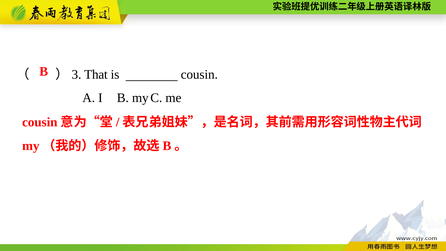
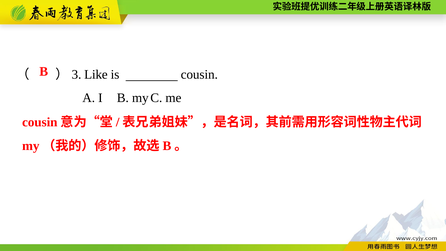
That: That -> Like
